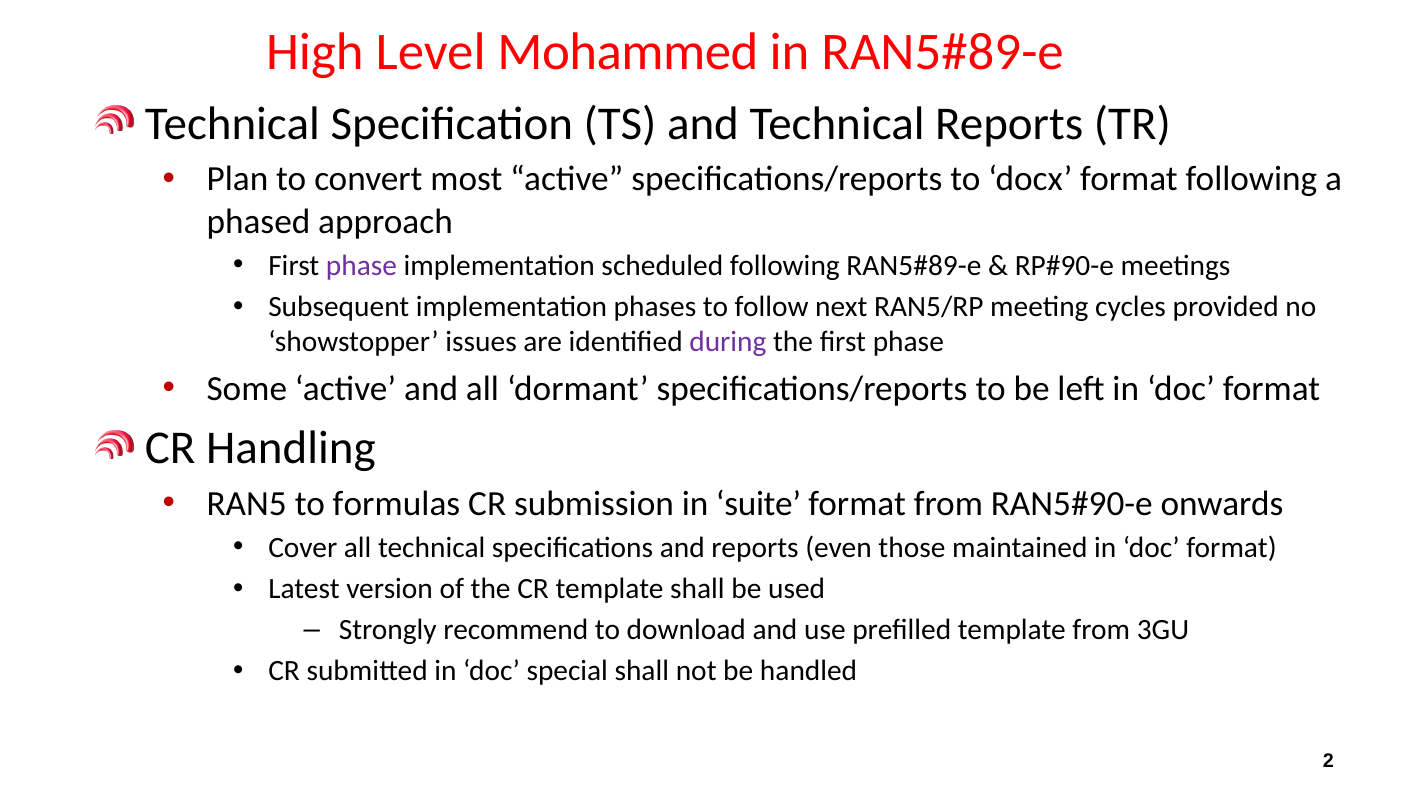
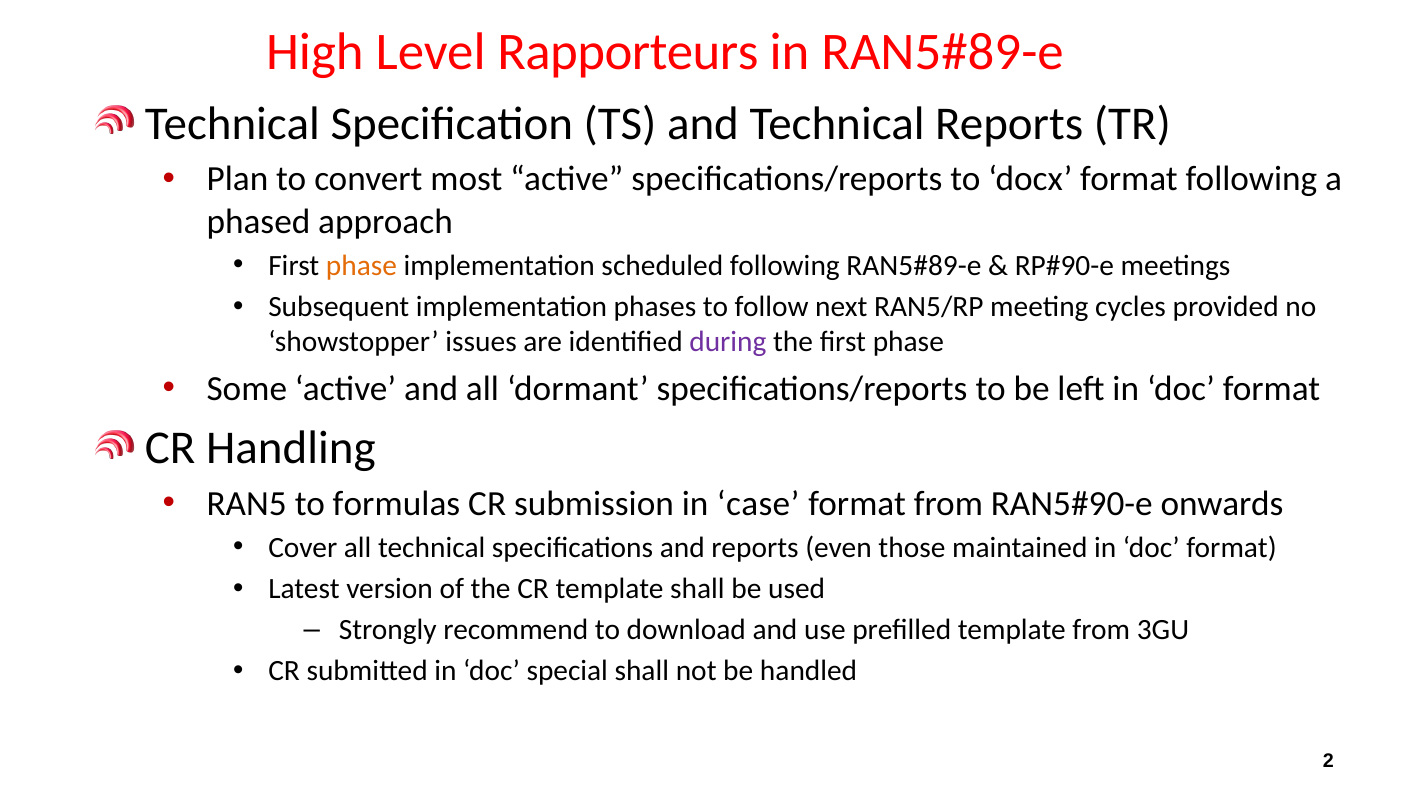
Mohammed: Mohammed -> Rapporteurs
phase at (361, 266) colour: purple -> orange
suite: suite -> case
